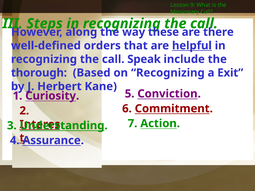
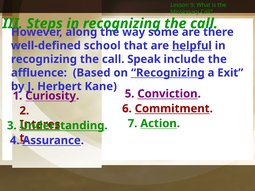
these: these -> some
orders: orders -> school
thorough: thorough -> affluence
Recognizing at (168, 73) underline: none -> present
